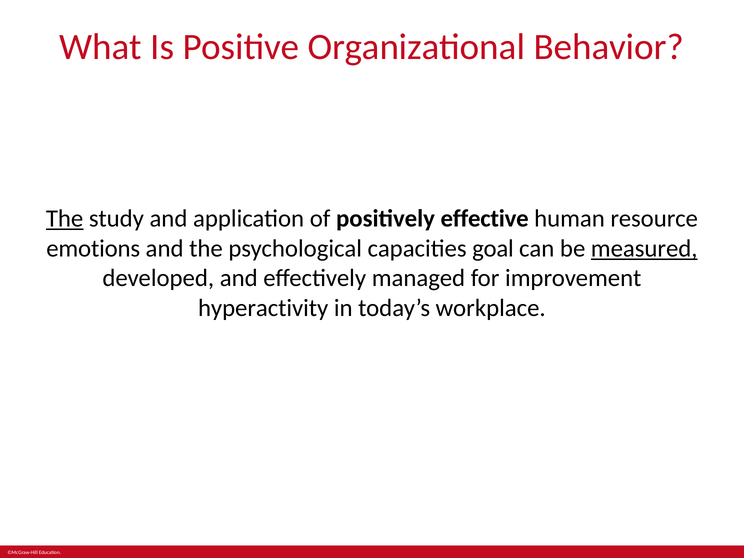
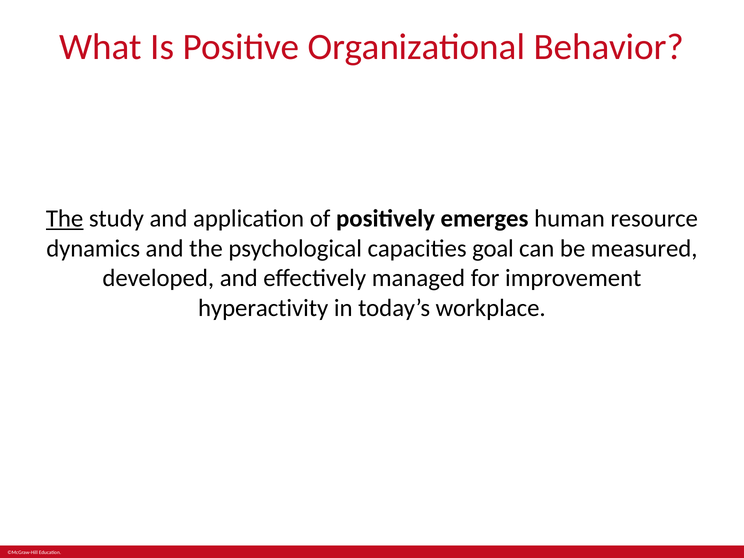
effective: effective -> emerges
emotions: emotions -> dynamics
measured underline: present -> none
